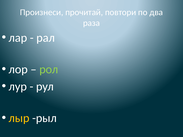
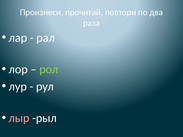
лыр colour: yellow -> pink
